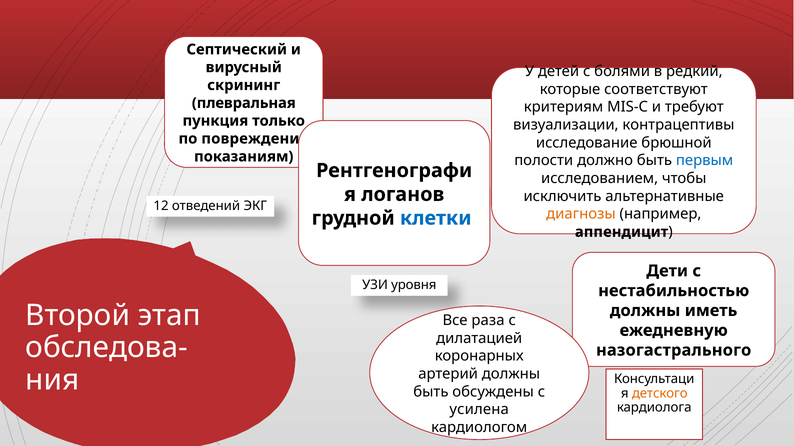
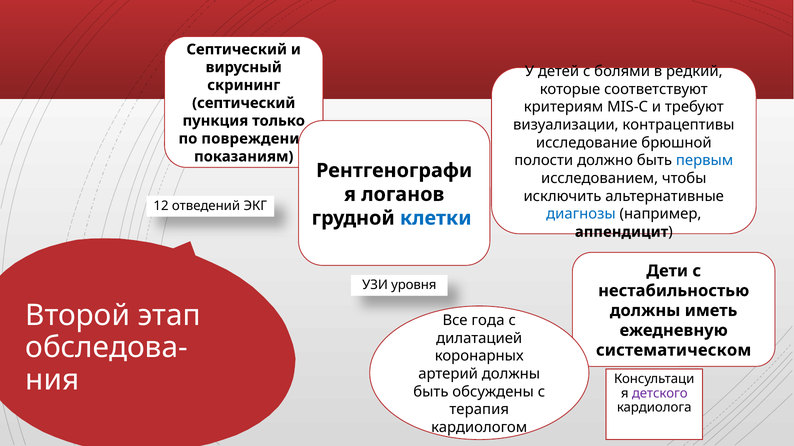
плевральная at (244, 103): плевральная -> септический
диагнозы colour: orange -> blue
раза: раза -> года
назогастрального: назогастрального -> систематическом
детского colour: orange -> purple
усилена: усилена -> терапия
